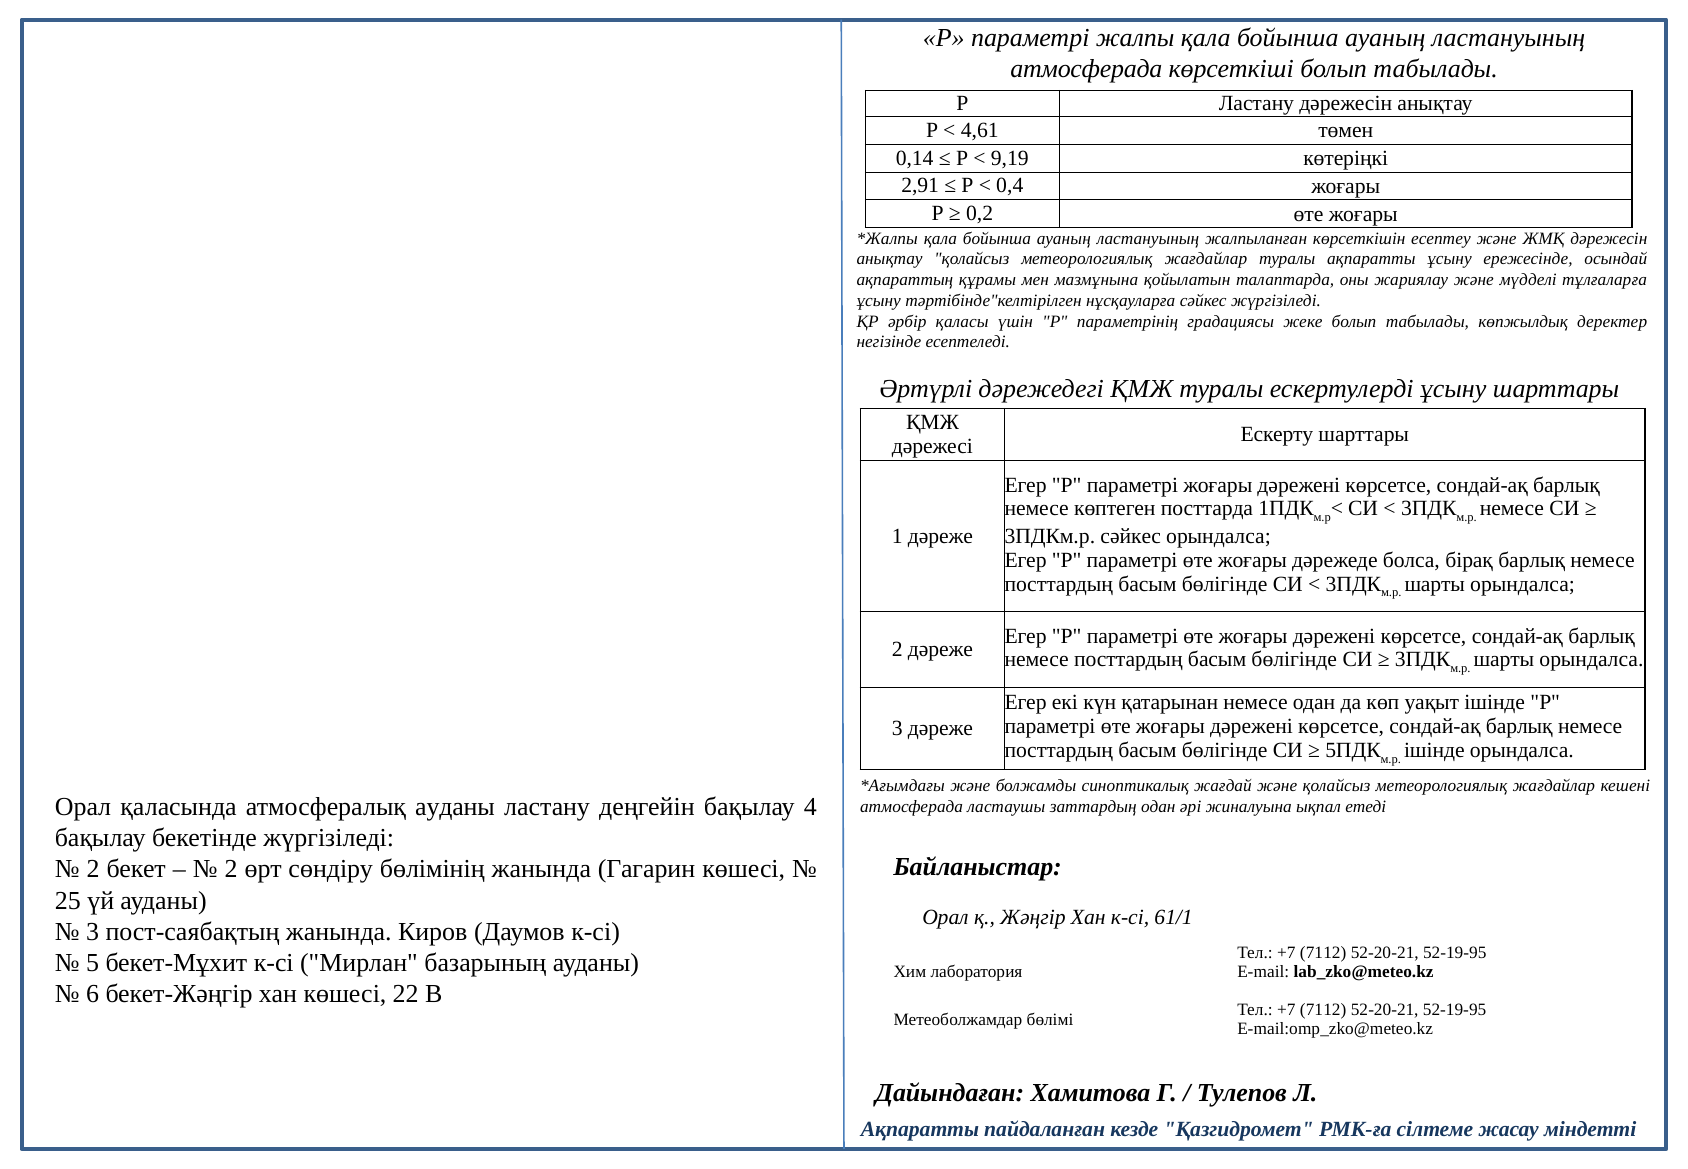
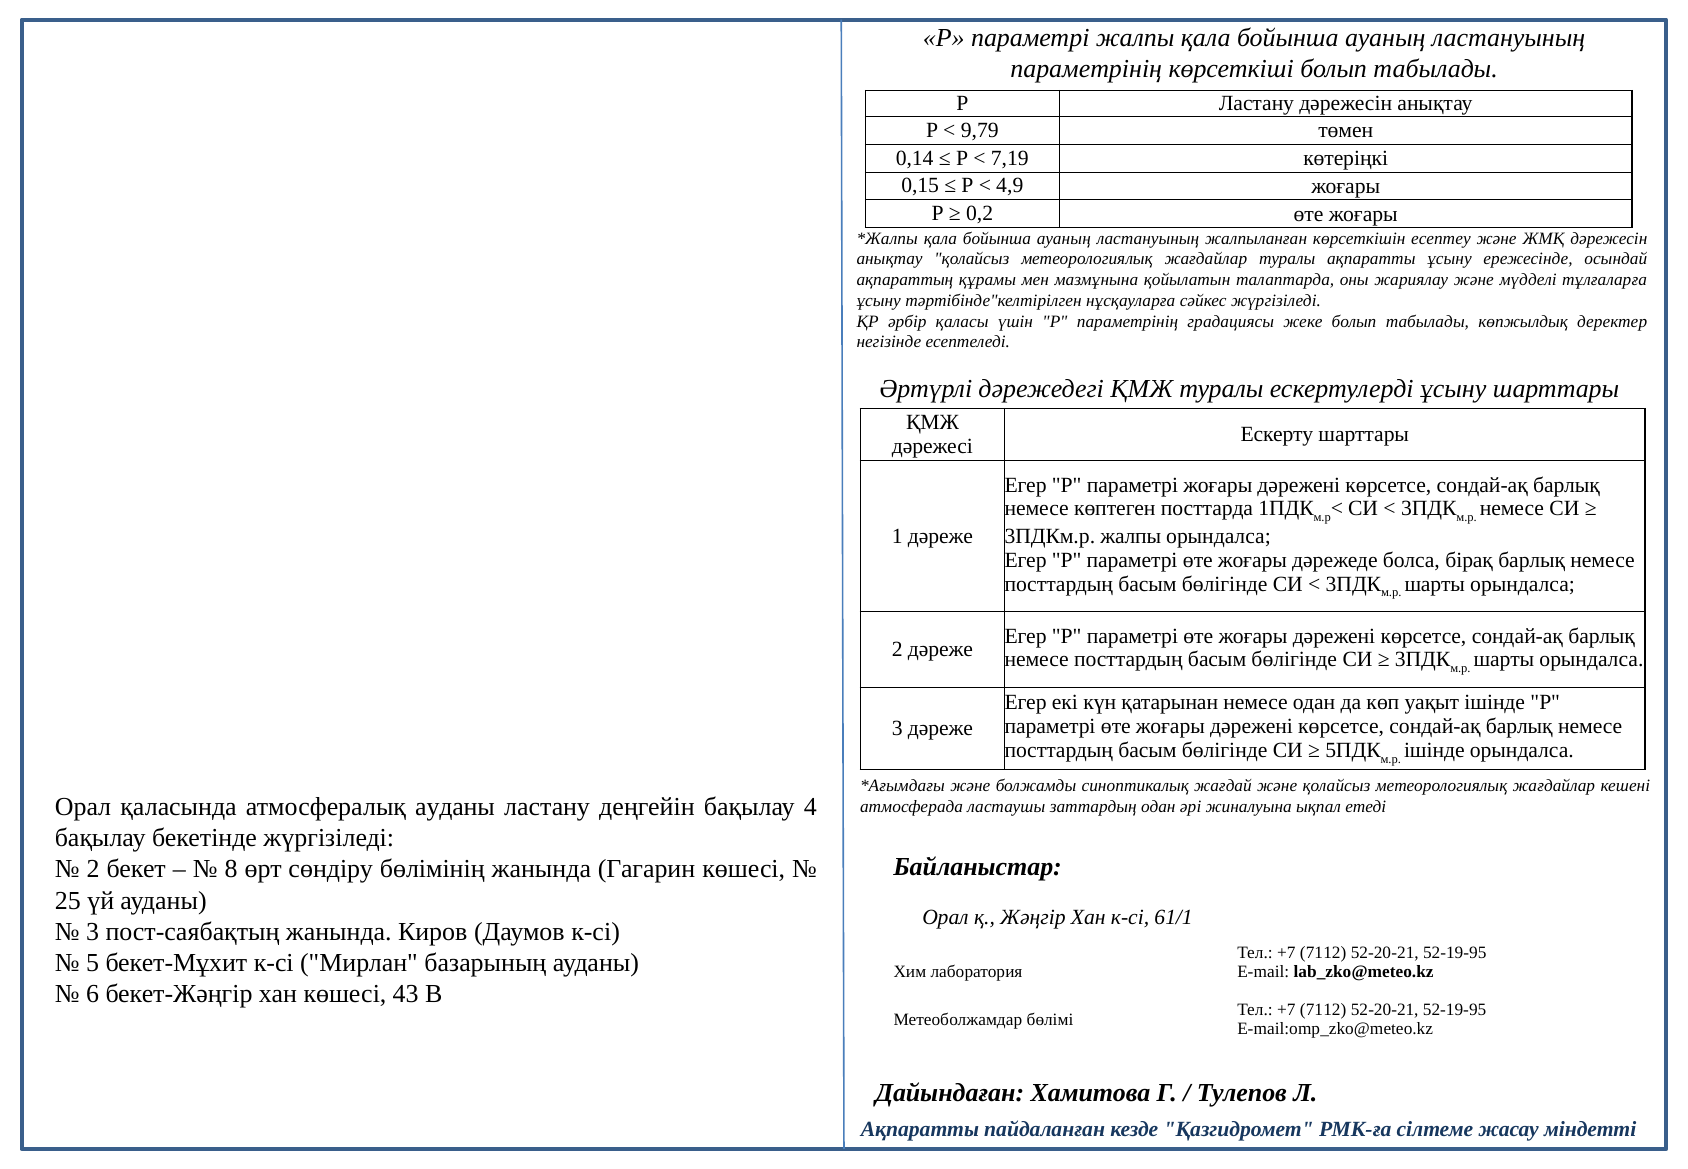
атмосферада at (1086, 69): атмосферада -> параметрінің
4,61: 4,61 -> 9,79
9,19: 9,19 -> 7,19
2,91: 2,91 -> 0,15
0,4: 0,4 -> 4,9
3ПДКм.р сәйкес: сәйкес -> жалпы
2 at (231, 869): 2 -> 8
22: 22 -> 43
